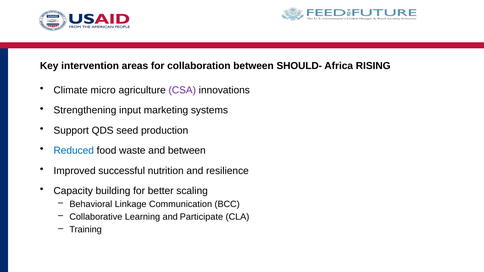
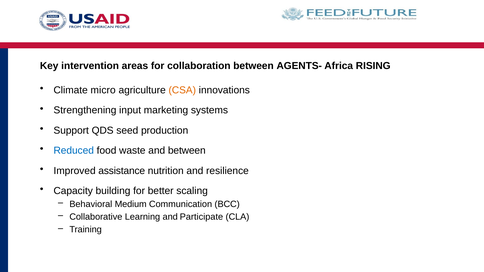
SHOULD-: SHOULD- -> AGENTS-
CSA colour: purple -> orange
successful: successful -> assistance
Linkage: Linkage -> Medium
